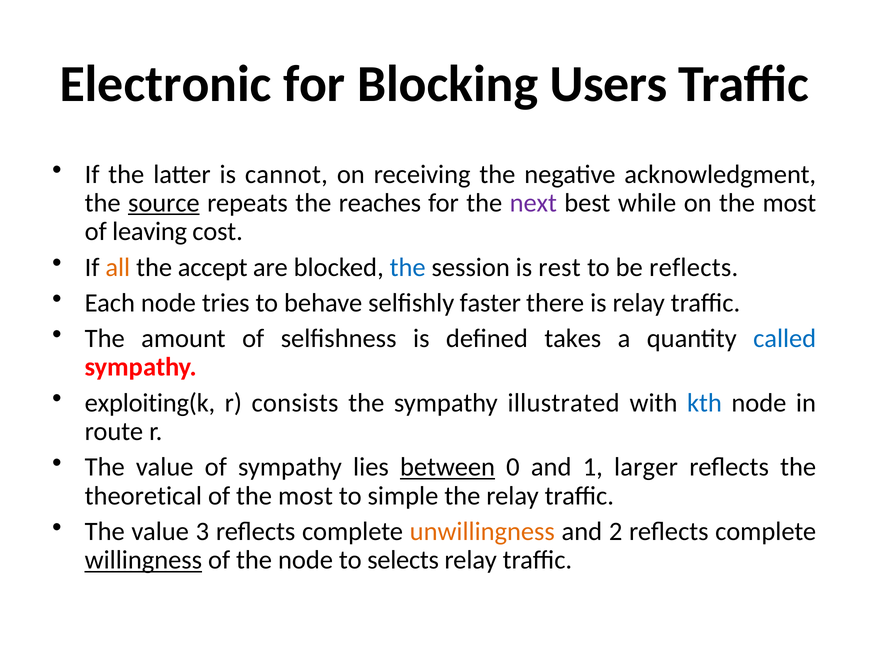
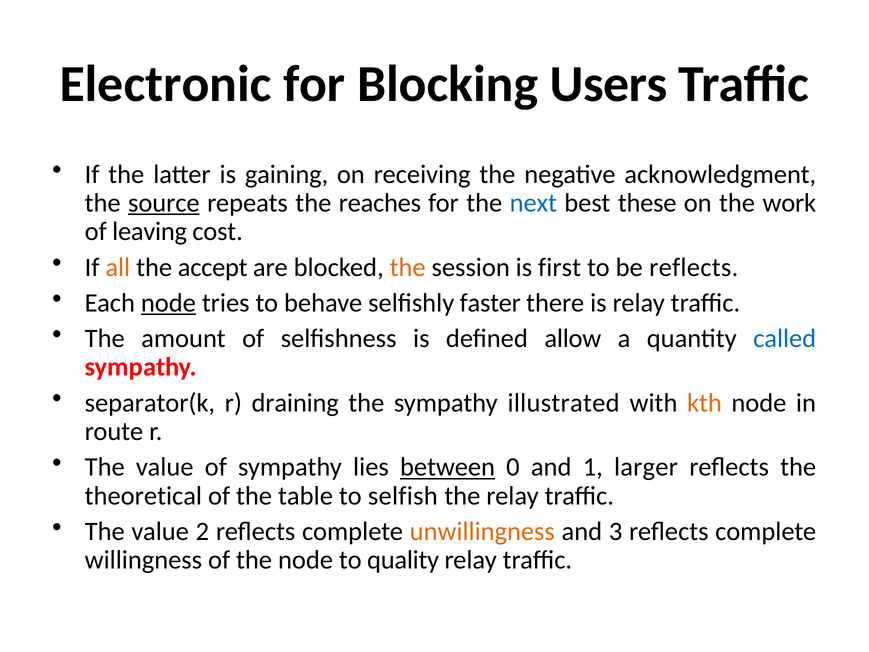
cannot: cannot -> gaining
next colour: purple -> blue
while: while -> these
on the most: most -> work
the at (408, 267) colour: blue -> orange
rest: rest -> first
node at (168, 303) underline: none -> present
takes: takes -> allow
exploiting(k: exploiting(k -> separator(k
consists: consists -> draining
kth colour: blue -> orange
of the most: most -> table
simple: simple -> selfish
3: 3 -> 2
2: 2 -> 3
willingness underline: present -> none
selects: selects -> quality
